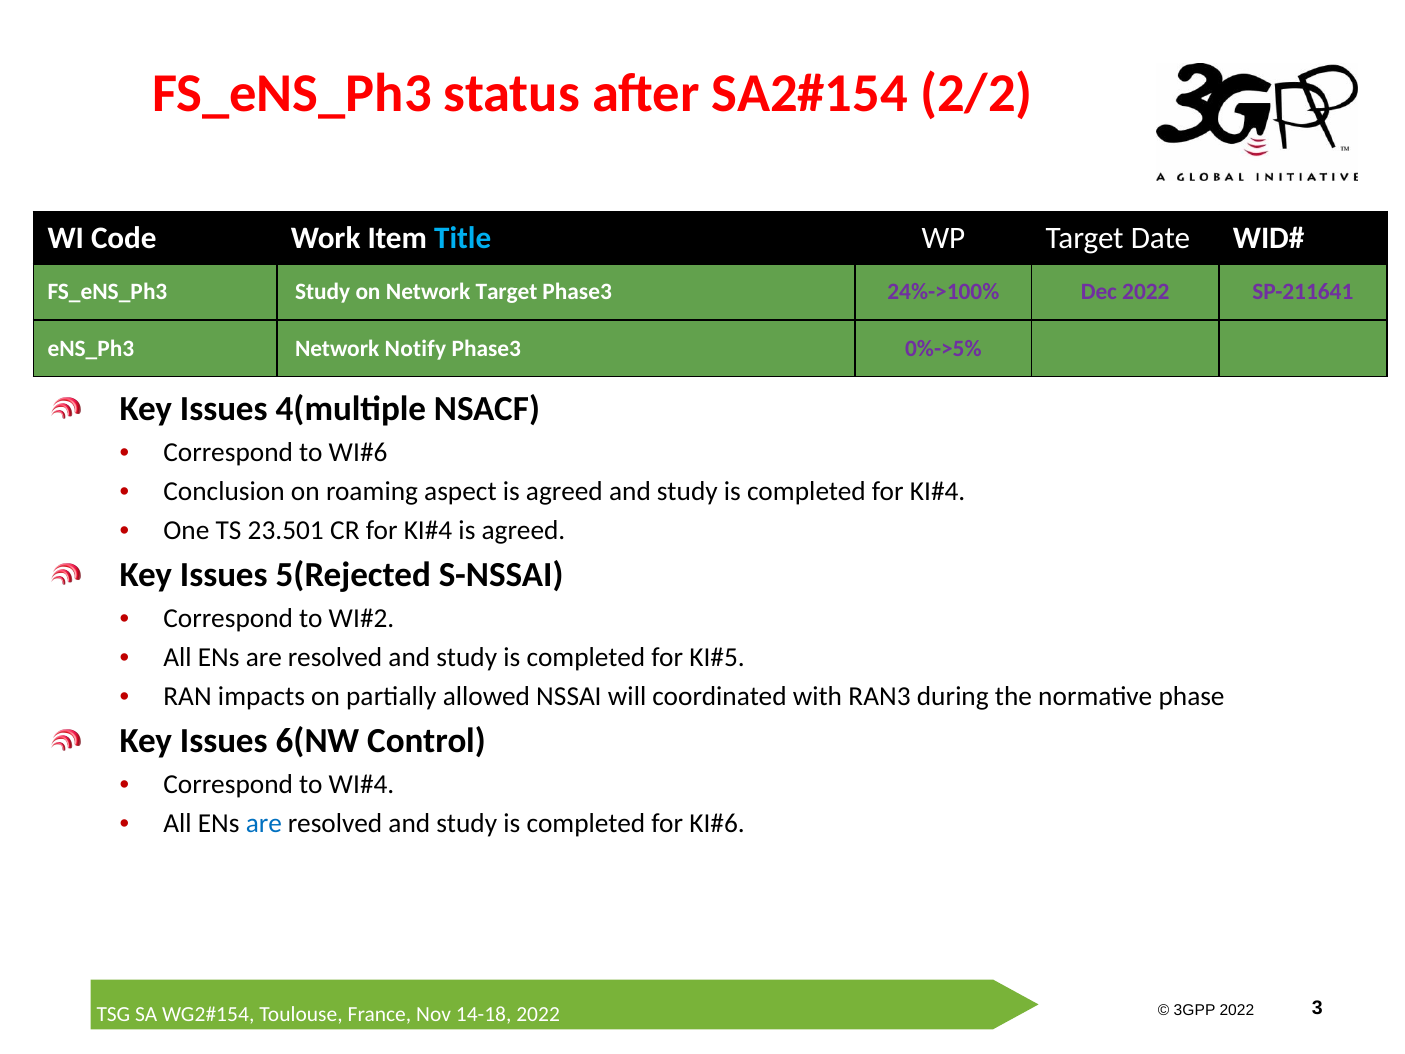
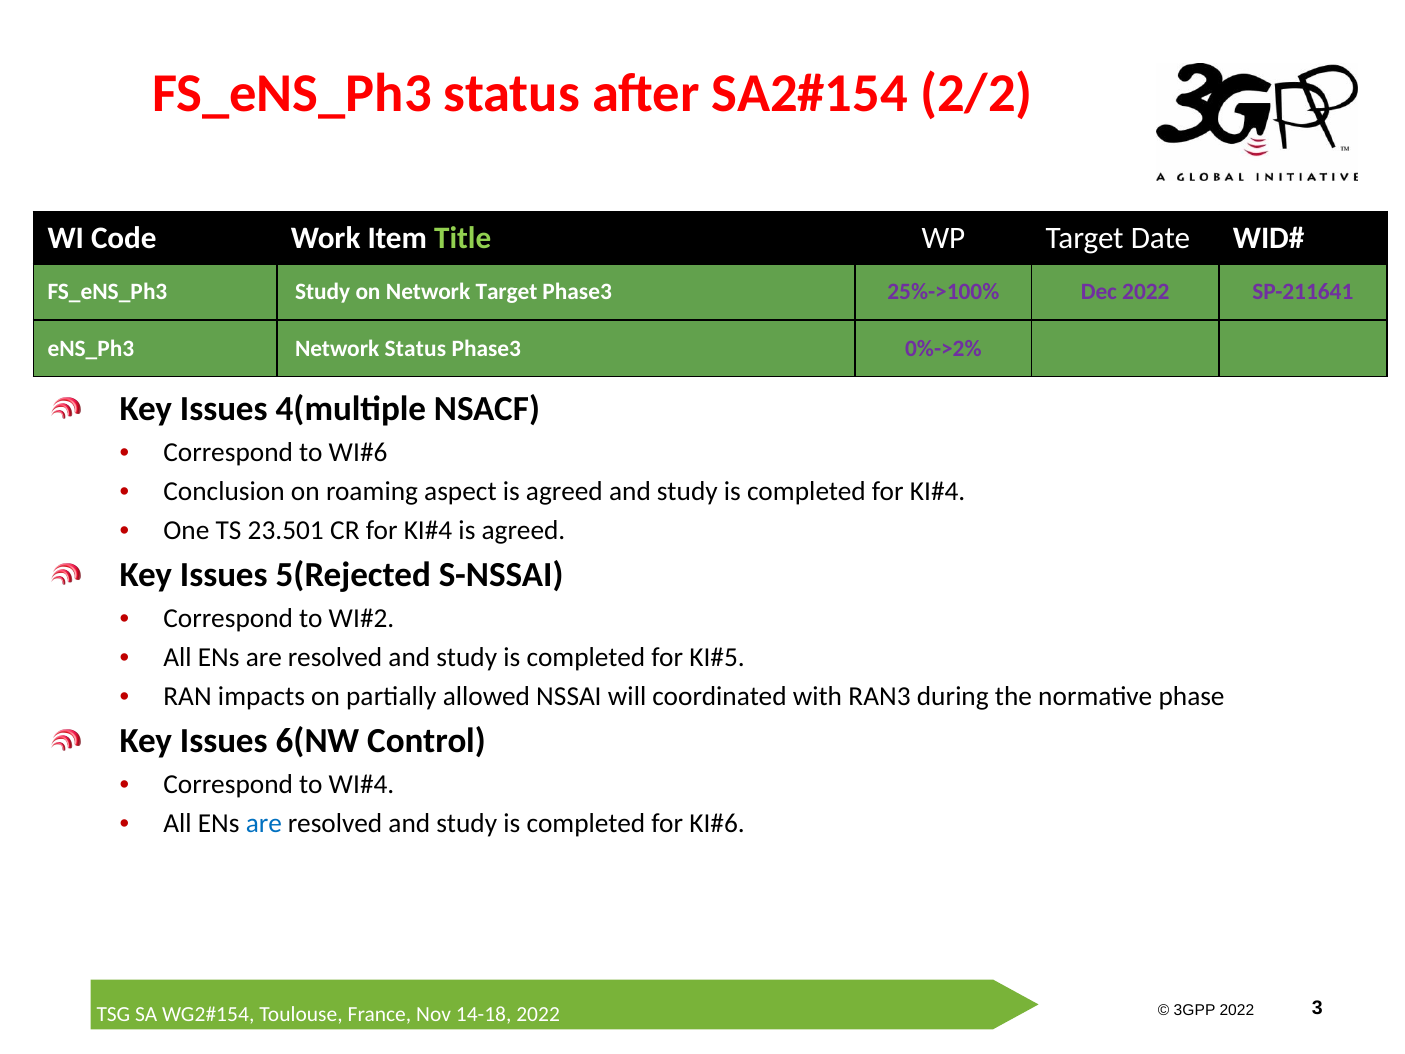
Title colour: light blue -> light green
24%->100%: 24%->100% -> 25%->100%
Network Notify: Notify -> Status
0%->5%: 0%->5% -> 0%->2%
